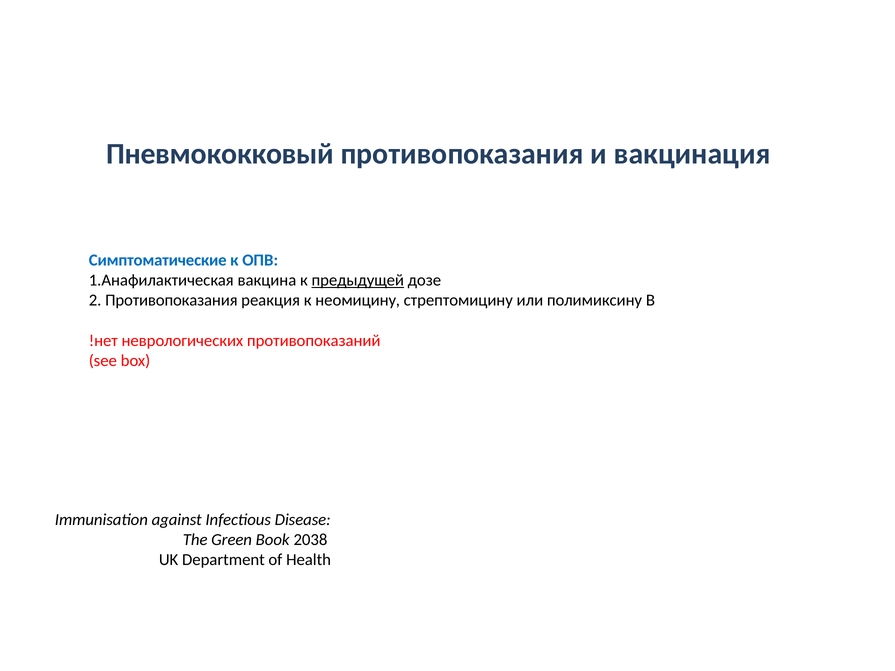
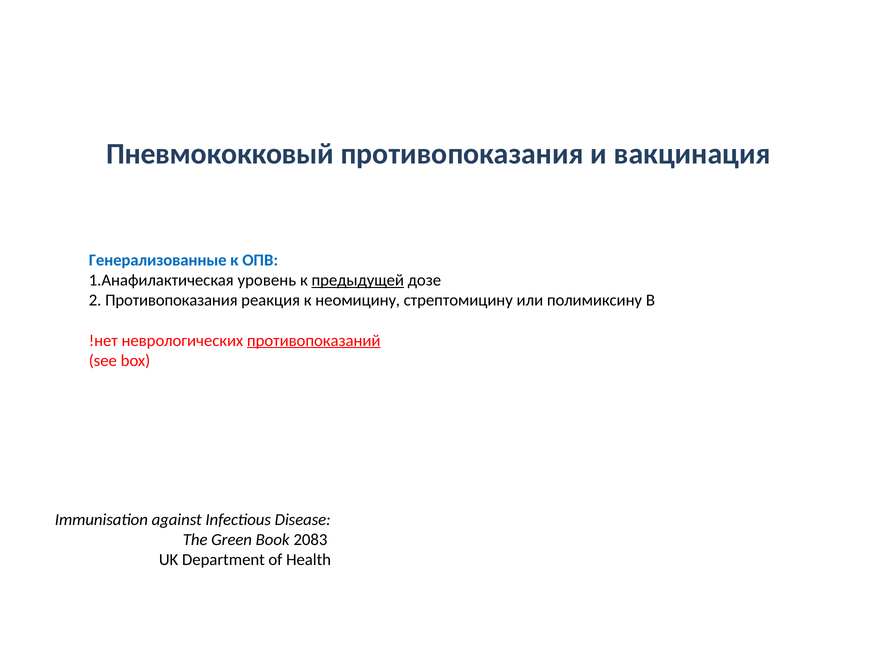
Симптоматические: Симптоматические -> Генерализованные
вакцина: вакцина -> уровень
противопоказаний underline: none -> present
2038: 2038 -> 2083
